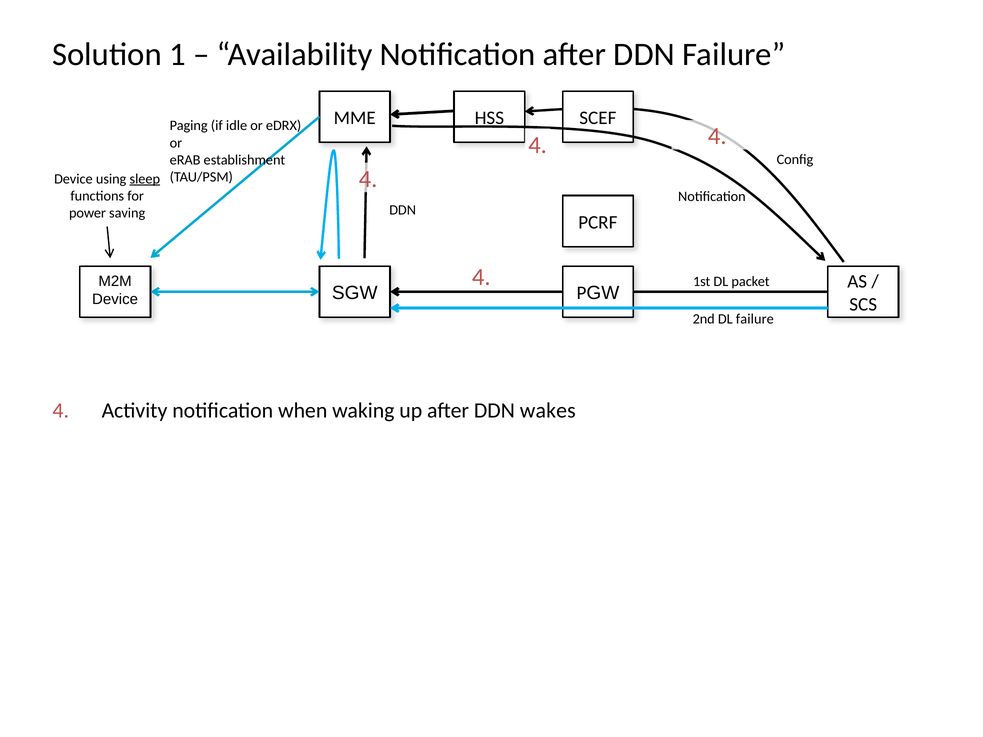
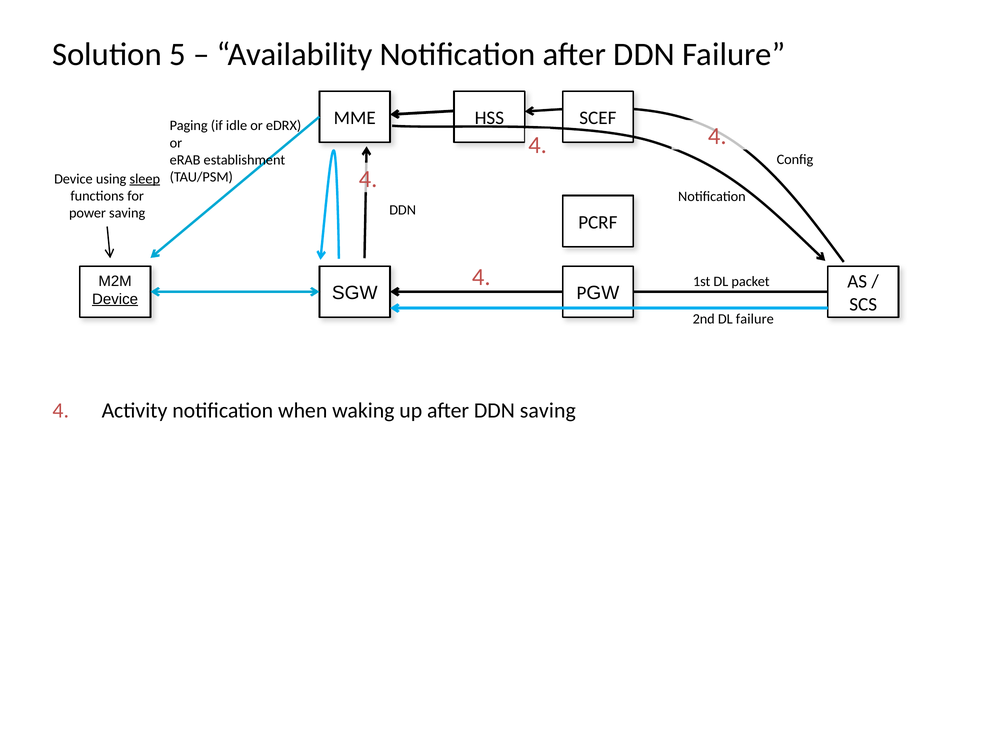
1: 1 -> 5
Device at (115, 299) underline: none -> present
DDN wakes: wakes -> saving
